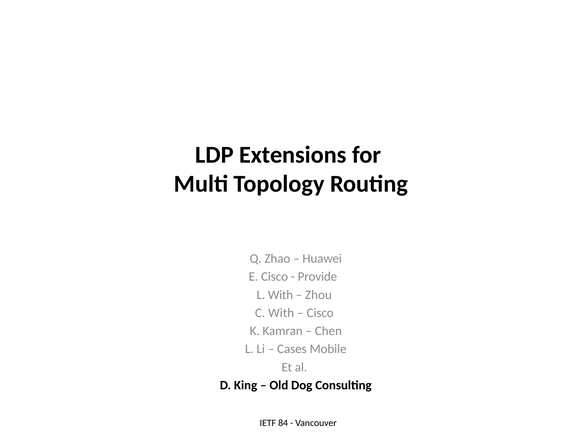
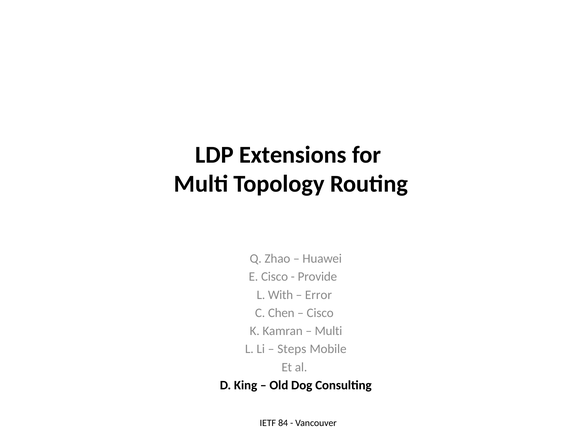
Zhou: Zhou -> Error
C With: With -> Chen
Chen at (328, 331): Chen -> Multi
Cases: Cases -> Steps
